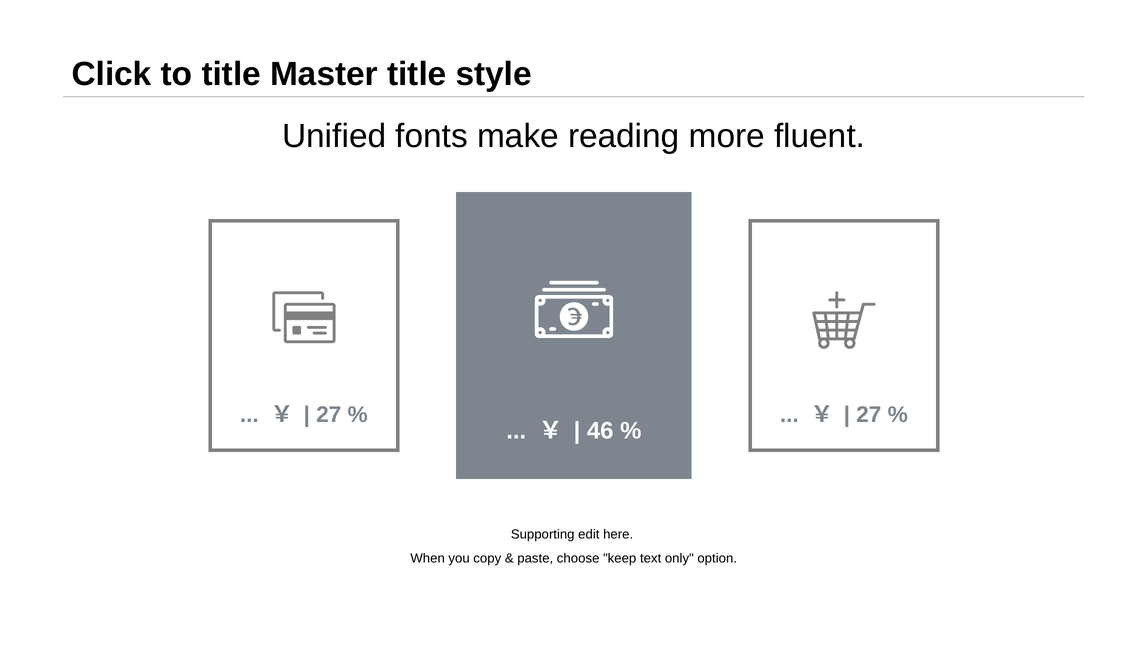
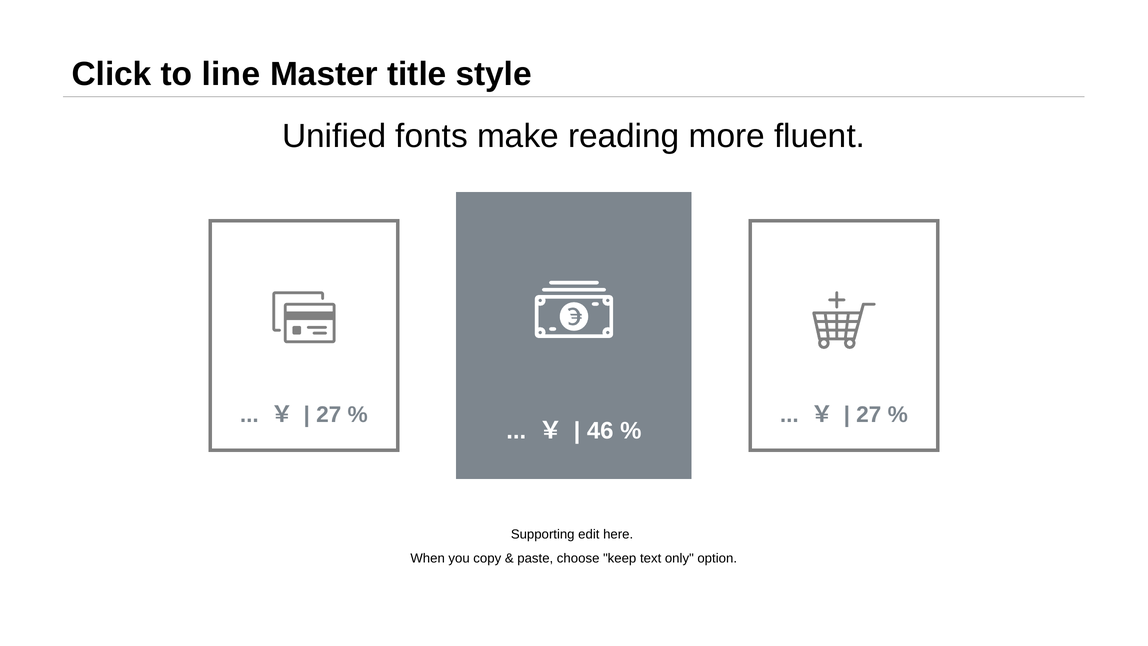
to title: title -> line
